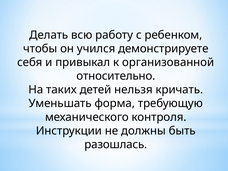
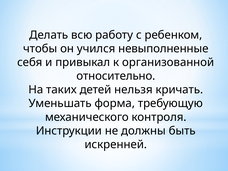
демонстрируете: демонстрируете -> невыполненные
разошлась: разошлась -> искренней
